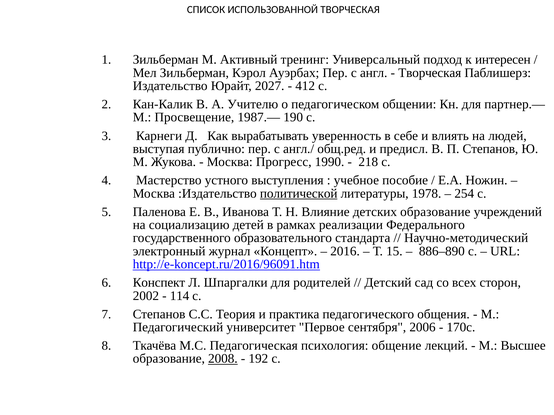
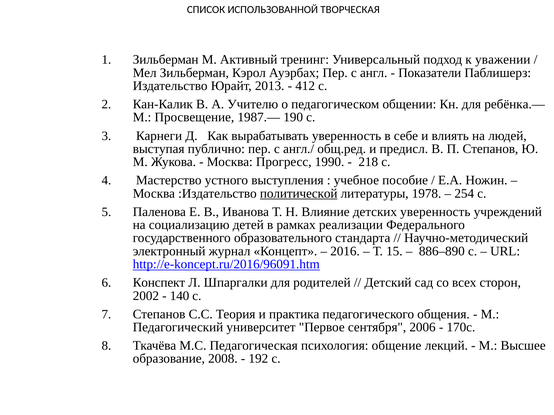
интересен: интересен -> уважении
Творческая at (430, 73): Творческая -> Показатели
2027: 2027 -> 2013
партнер.—: партнер.— -> ребёнка.—
детских образование: образование -> уверенность
114: 114 -> 140
2008 underline: present -> none
